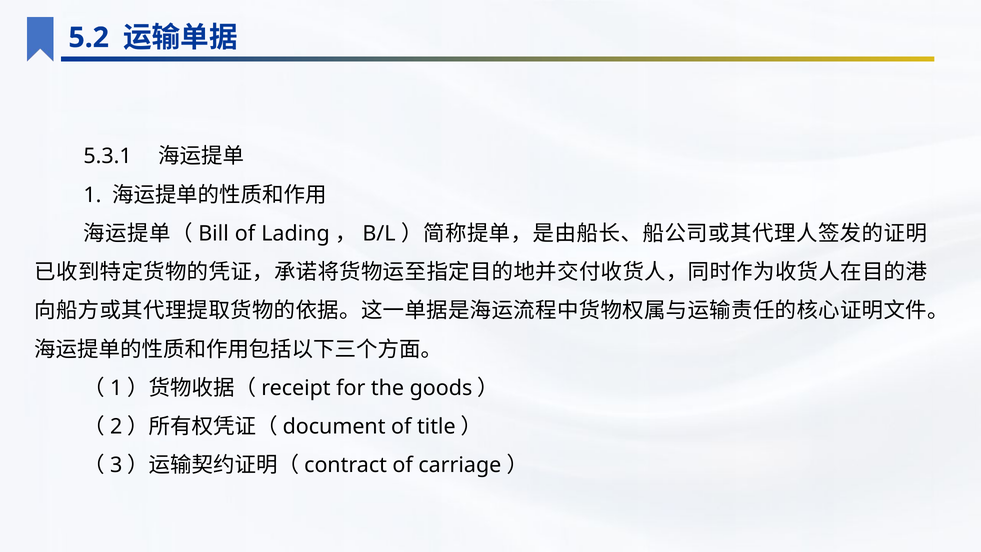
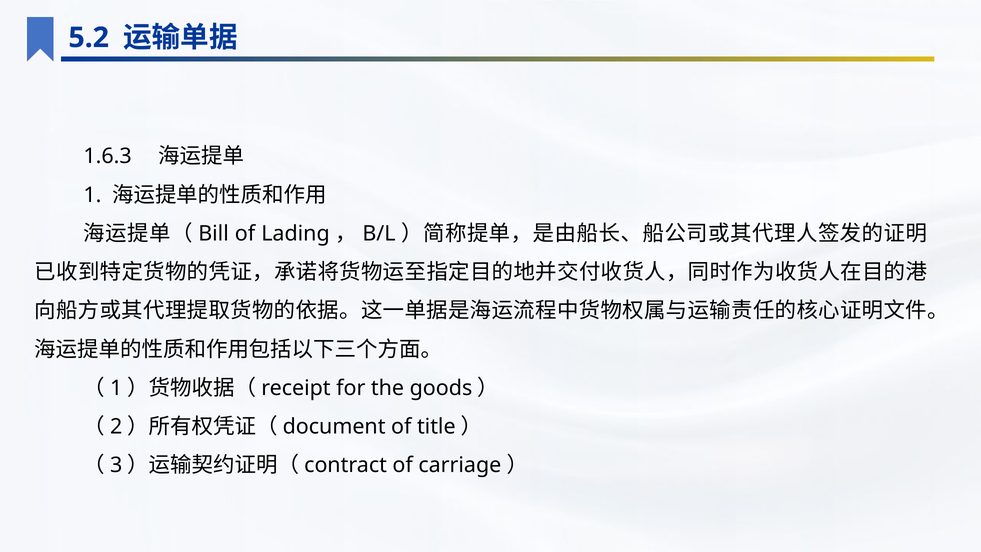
5.3.1: 5.3.1 -> 1.6.3
